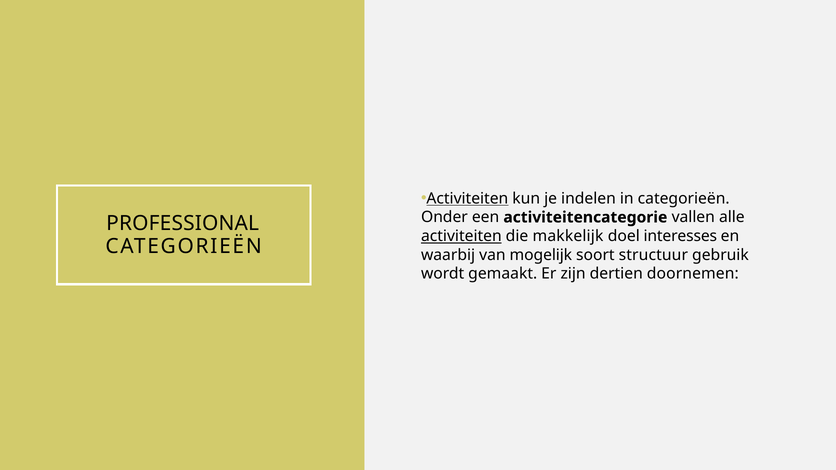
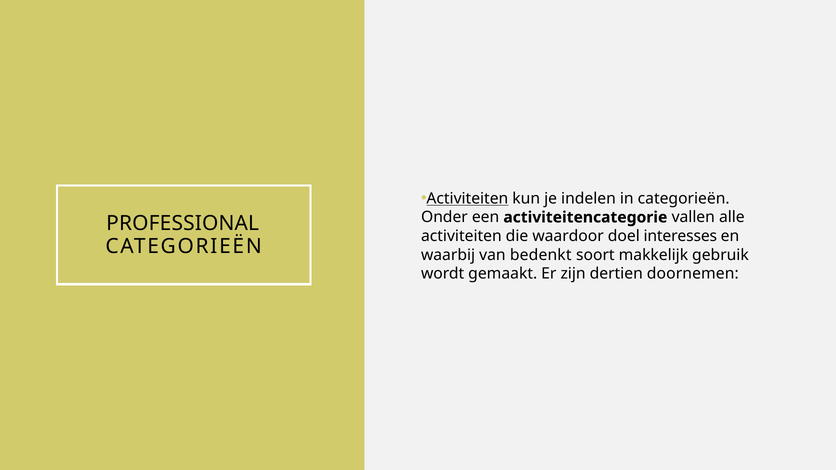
activiteiten at (461, 236) underline: present -> none
makkelijk: makkelijk -> waardoor
mogelijk: mogelijk -> bedenkt
structuur: structuur -> makkelijk
